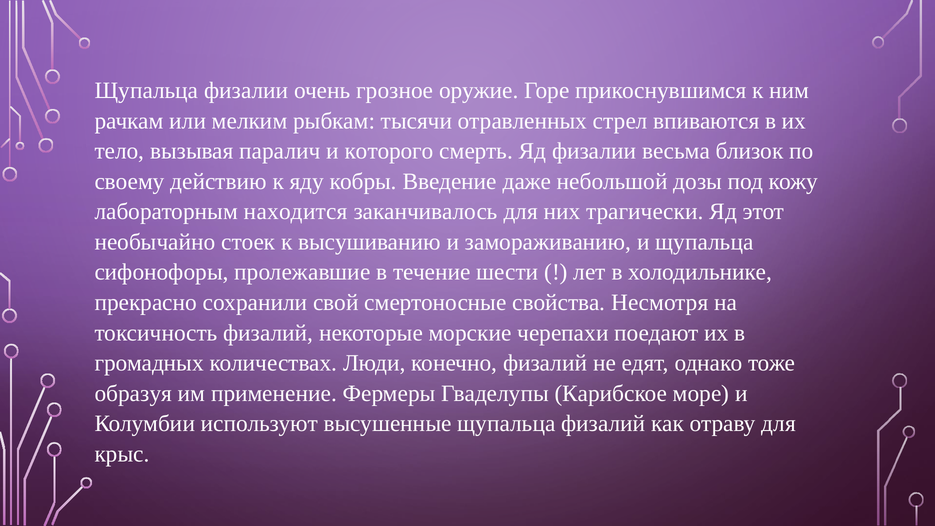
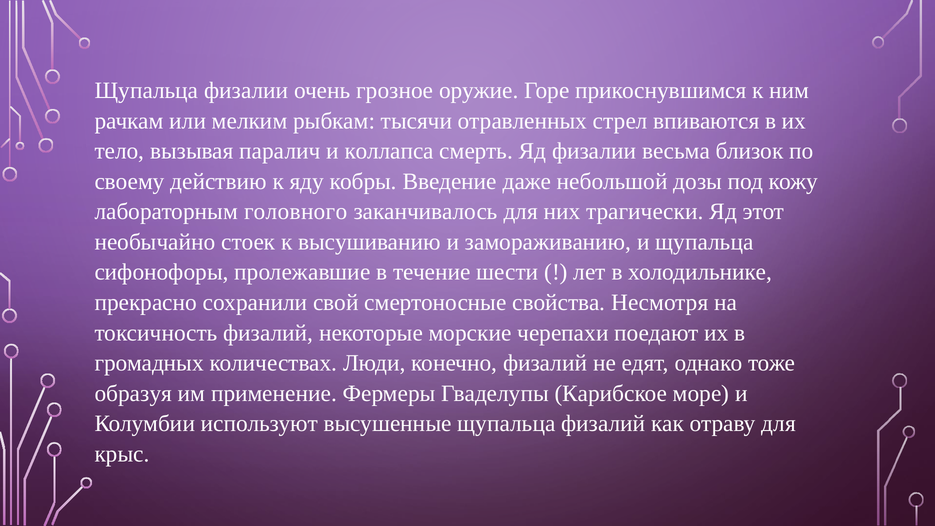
которого: которого -> коллапса
находится: находится -> головного
